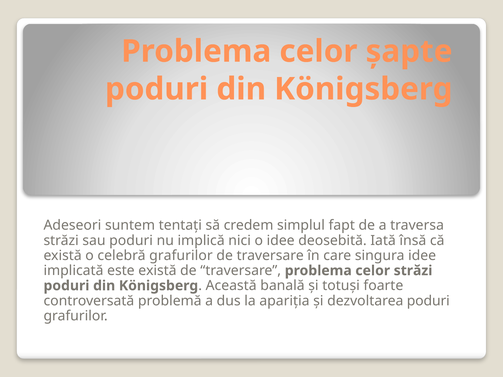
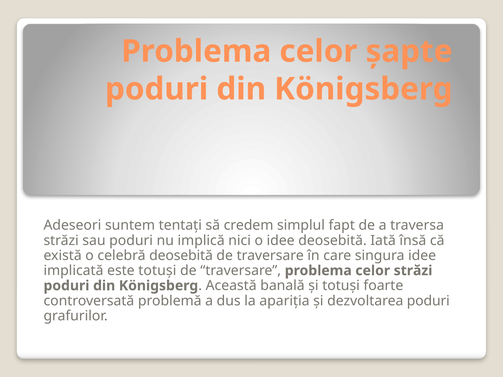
celebră grafurilor: grafurilor -> deosebită
este există: există -> totuşi
